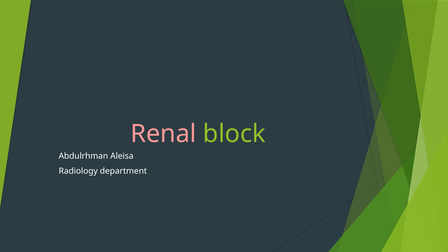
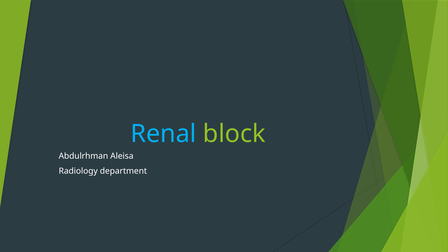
Renal colour: pink -> light blue
